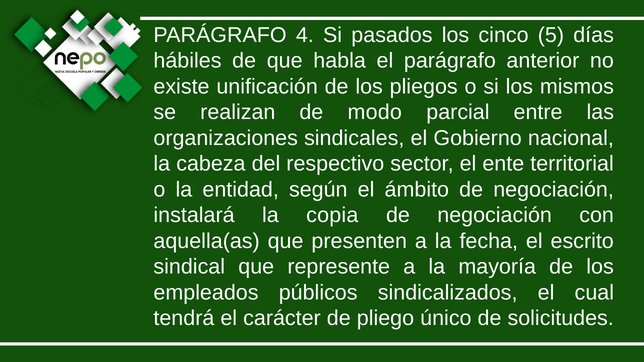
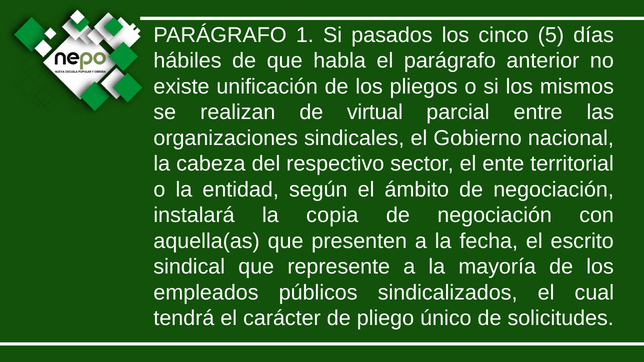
4: 4 -> 1
modo: modo -> virtual
